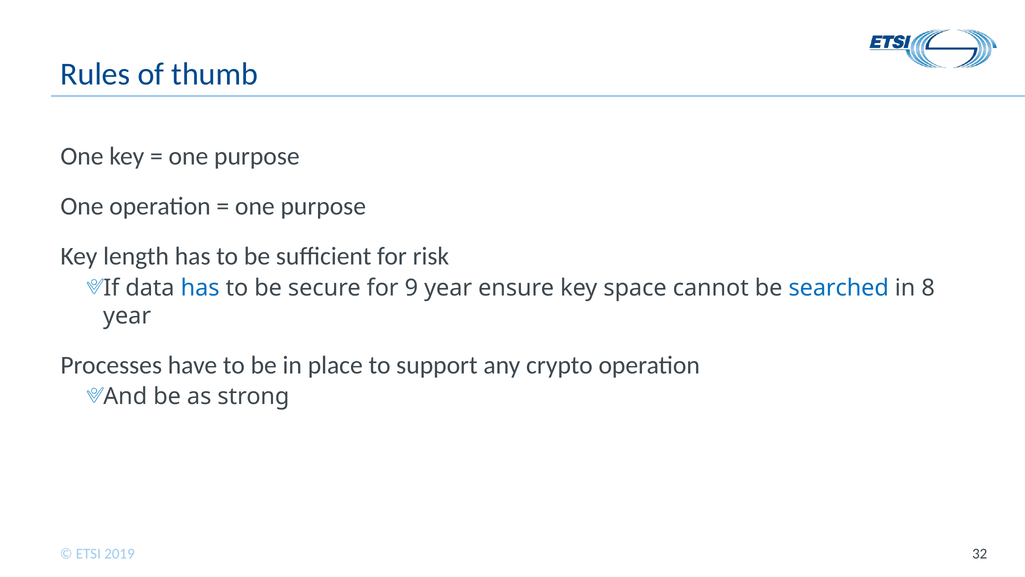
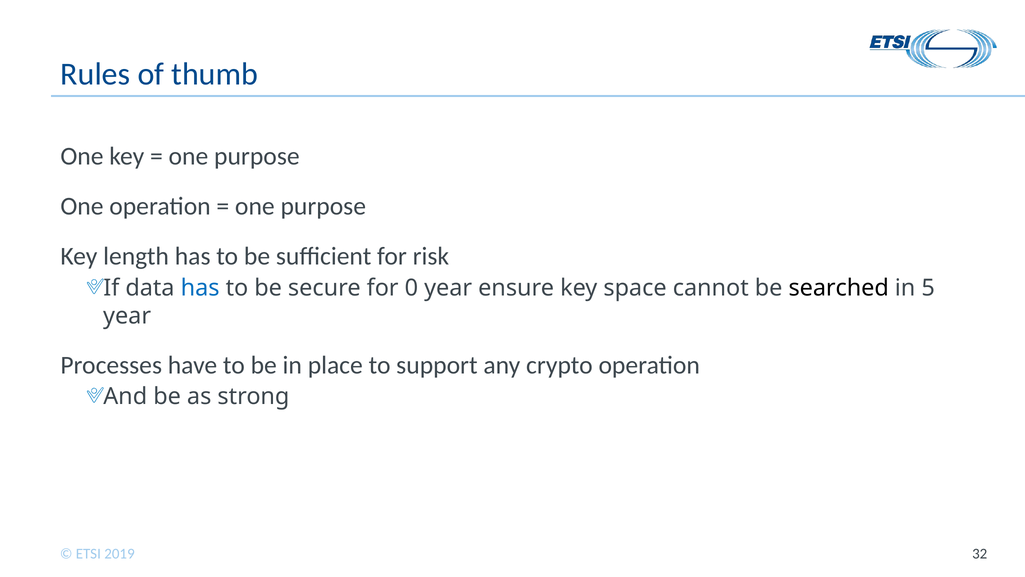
9: 9 -> 0
searched colour: blue -> black
8: 8 -> 5
